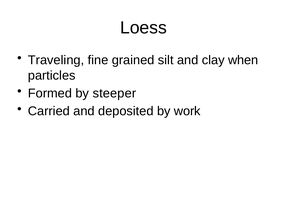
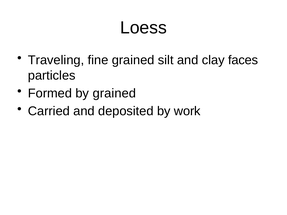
when: when -> faces
by steeper: steeper -> grained
